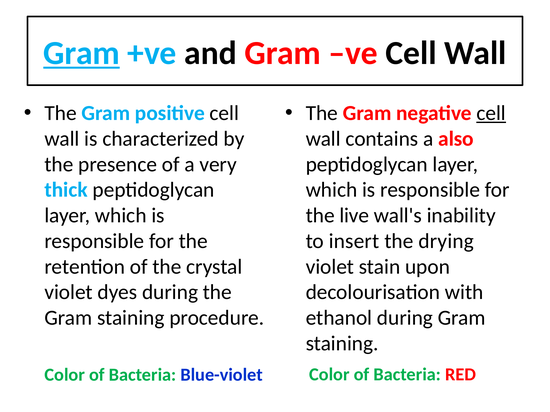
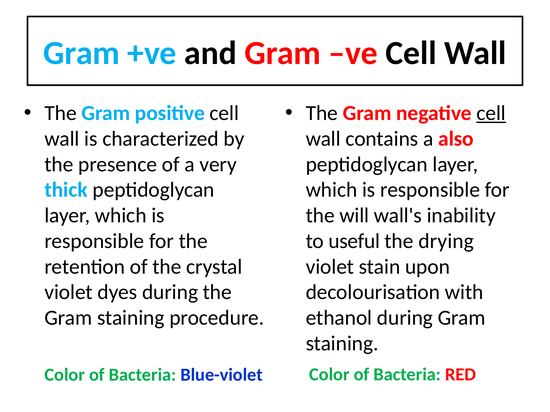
Gram at (82, 53) underline: present -> none
live: live -> will
insert: insert -> useful
